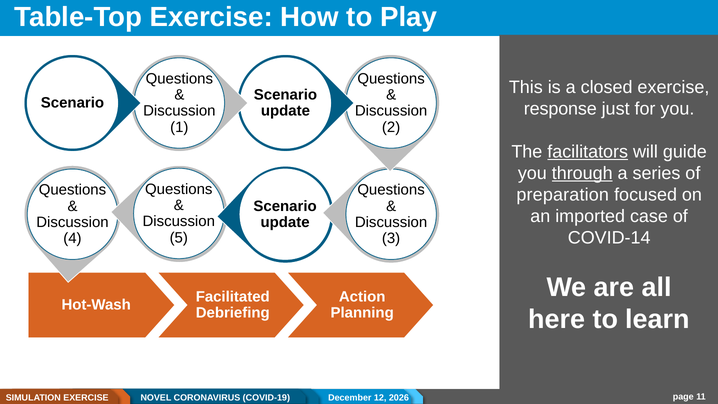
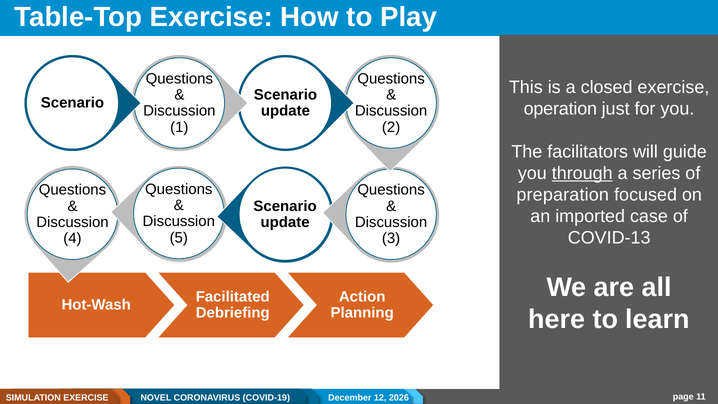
response: response -> operation
facilitators underline: present -> none
COVID-14: COVID-14 -> COVID-13
